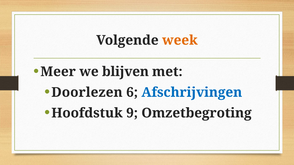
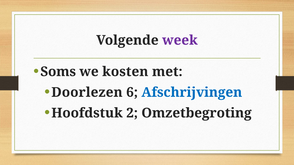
week colour: orange -> purple
Meer: Meer -> Soms
blijven: blijven -> kosten
9: 9 -> 2
